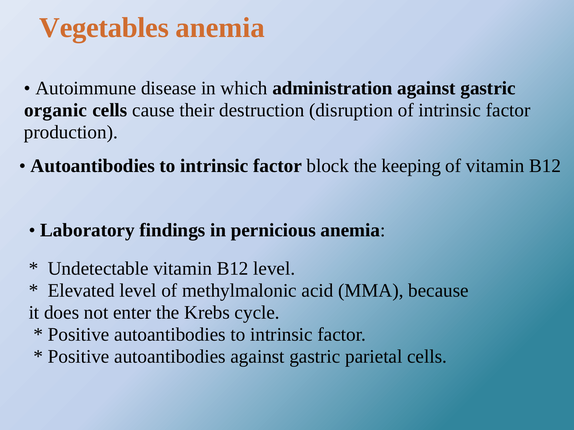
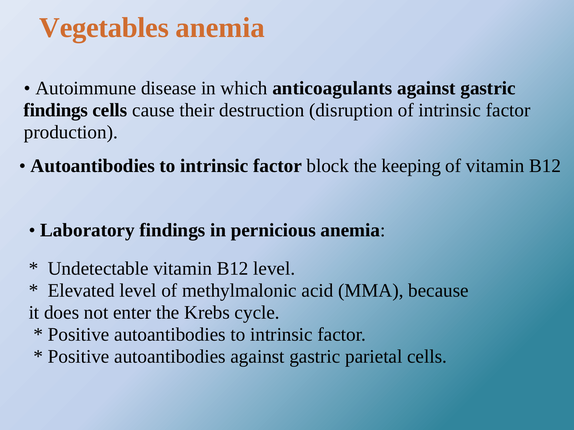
administration: administration -> anticoagulants
organic at (56, 110): organic -> findings
